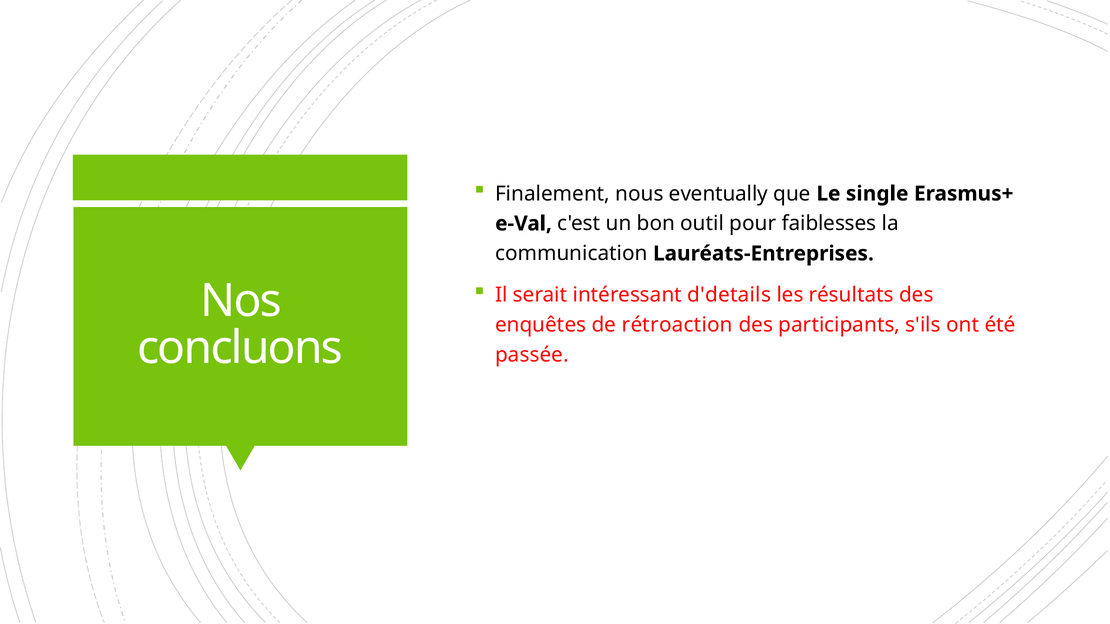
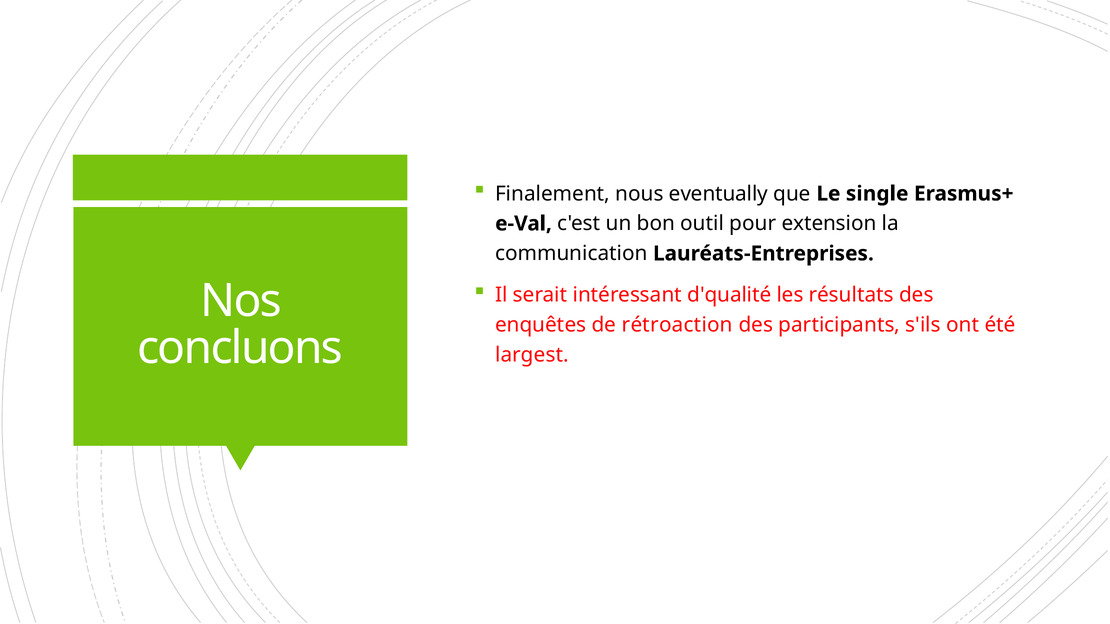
faiblesses: faiblesses -> extension
d'details: d'details -> d'qualité
passée: passée -> largest
